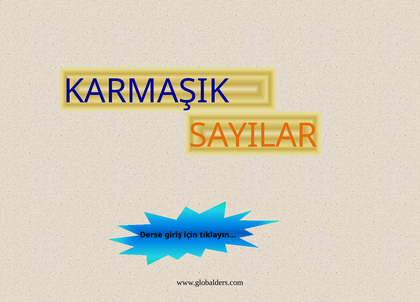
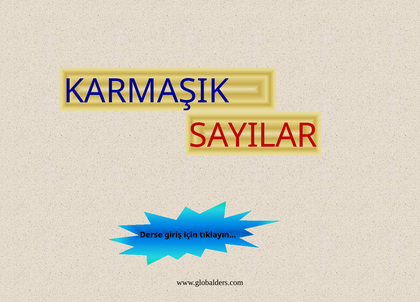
SAYILAR colour: orange -> red
